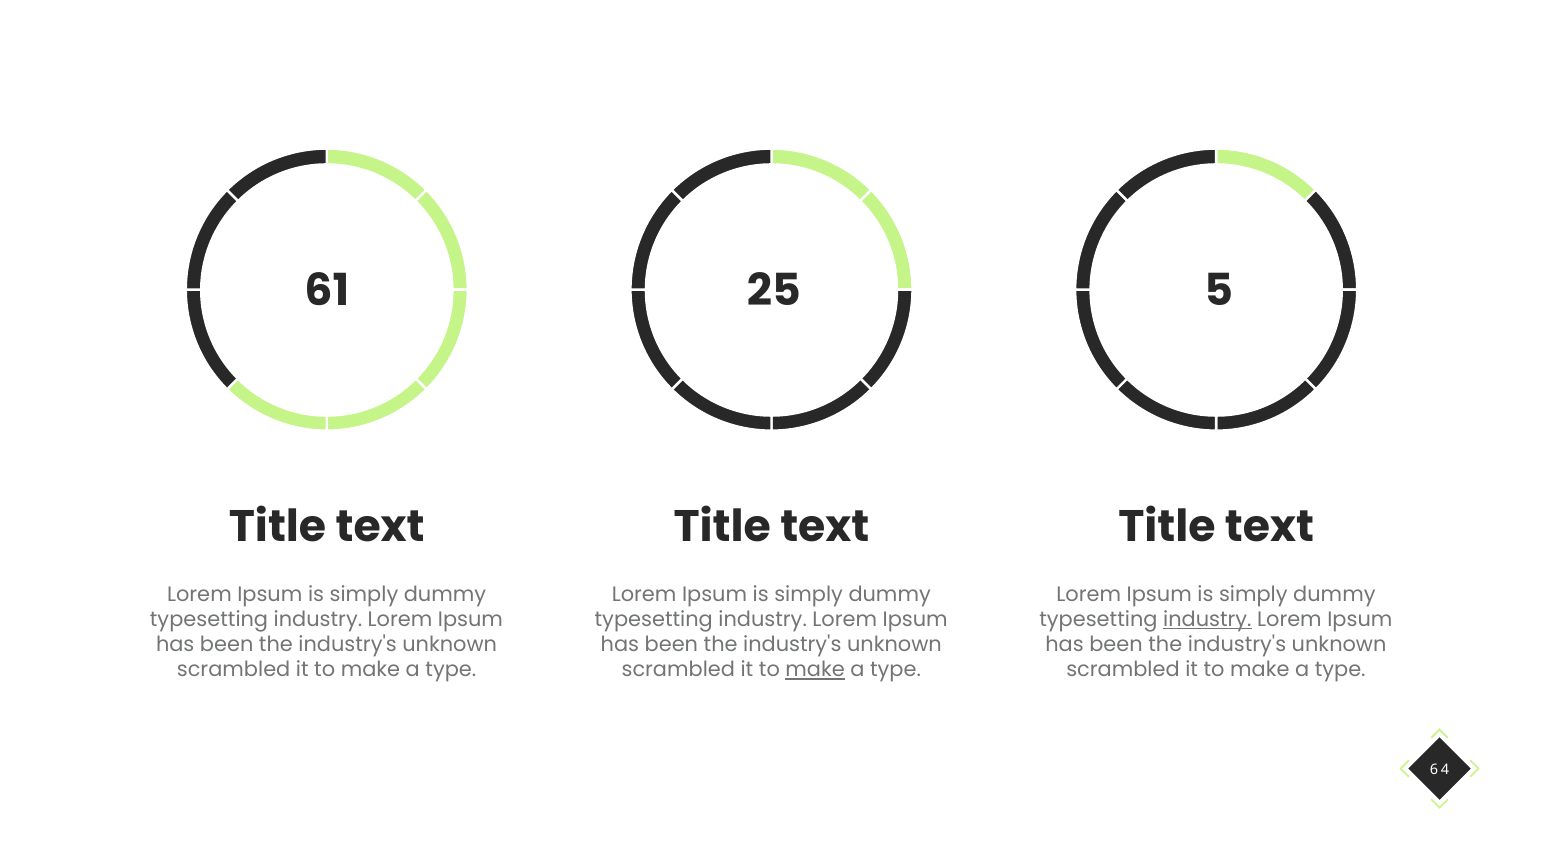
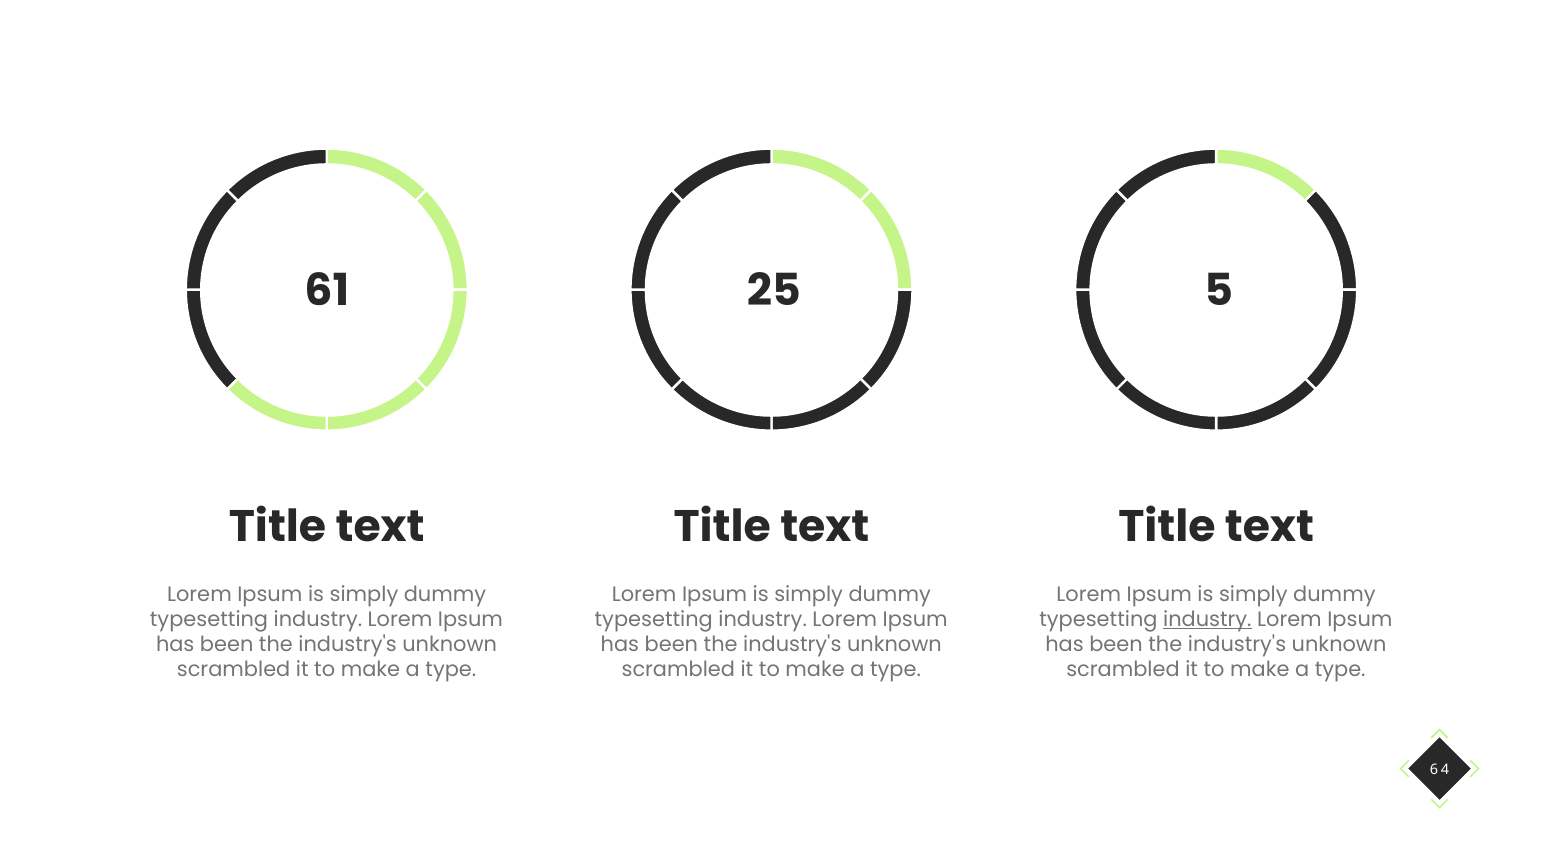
make at (815, 670) underline: present -> none
